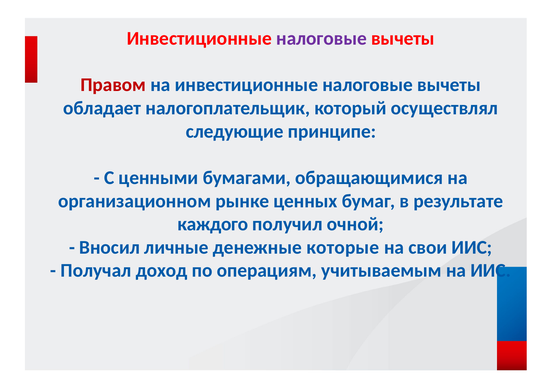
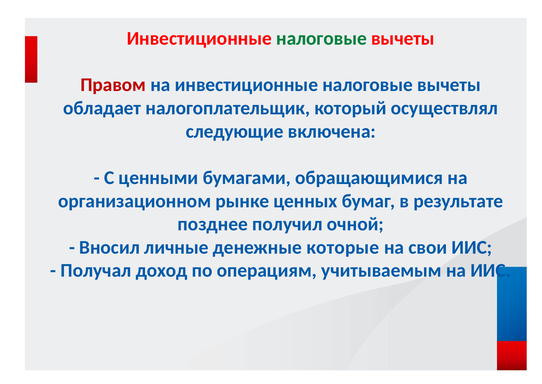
налоговые at (321, 38) colour: purple -> green
принципе: принципе -> включена
каждого: каждого -> позднее
